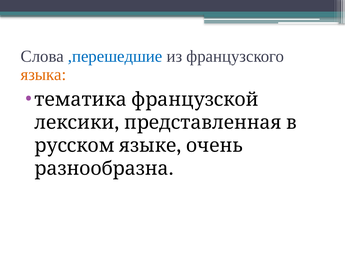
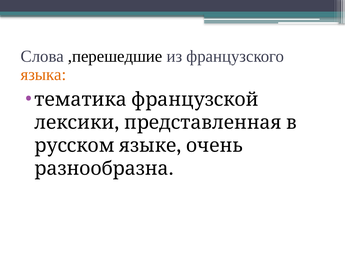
,перешедшие colour: blue -> black
